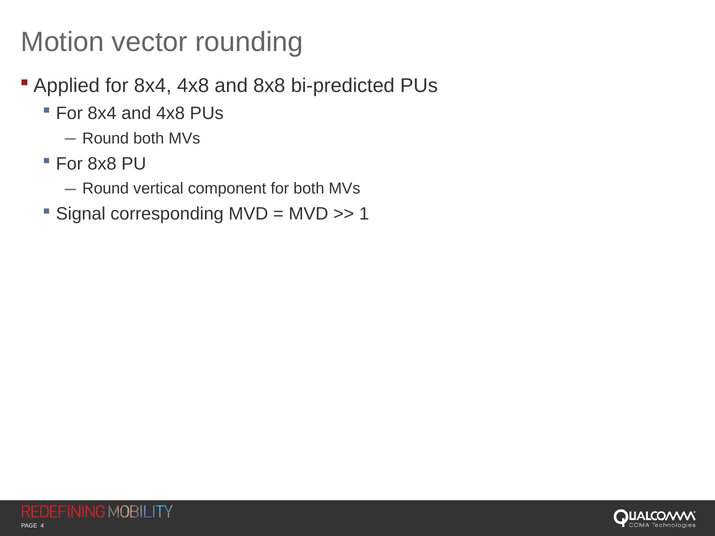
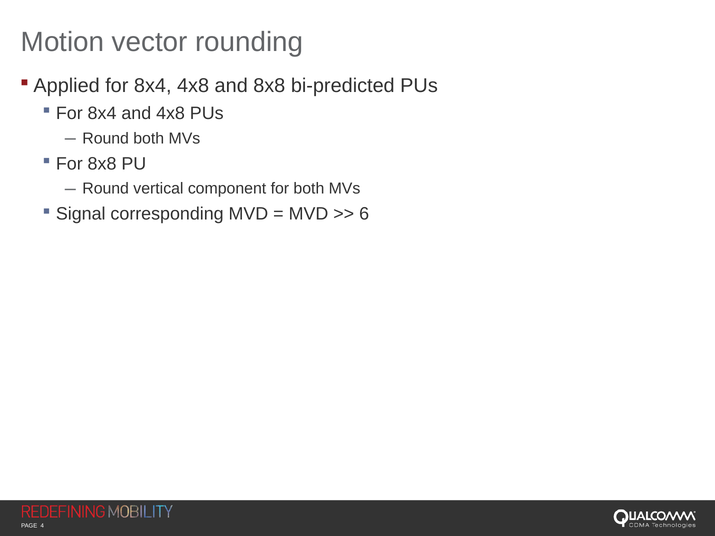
1: 1 -> 6
